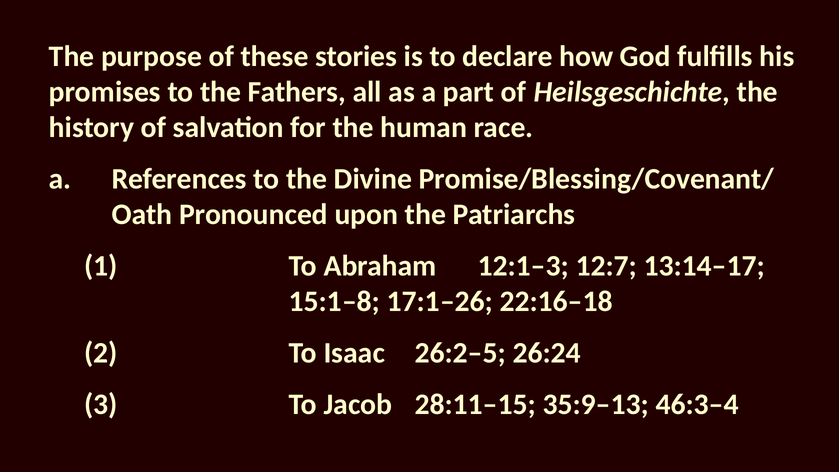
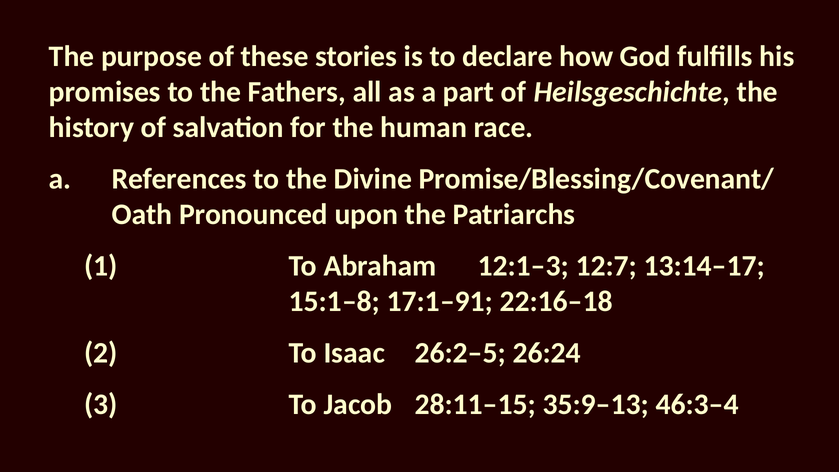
17:1–26: 17:1–26 -> 17:1–91
